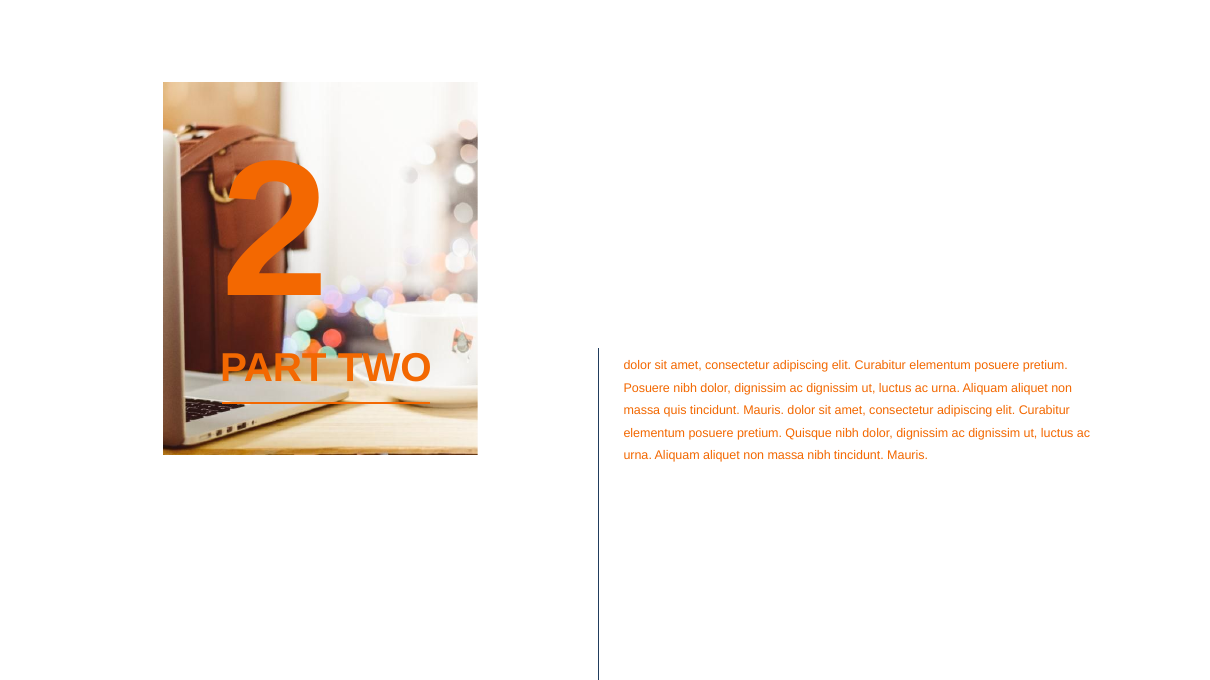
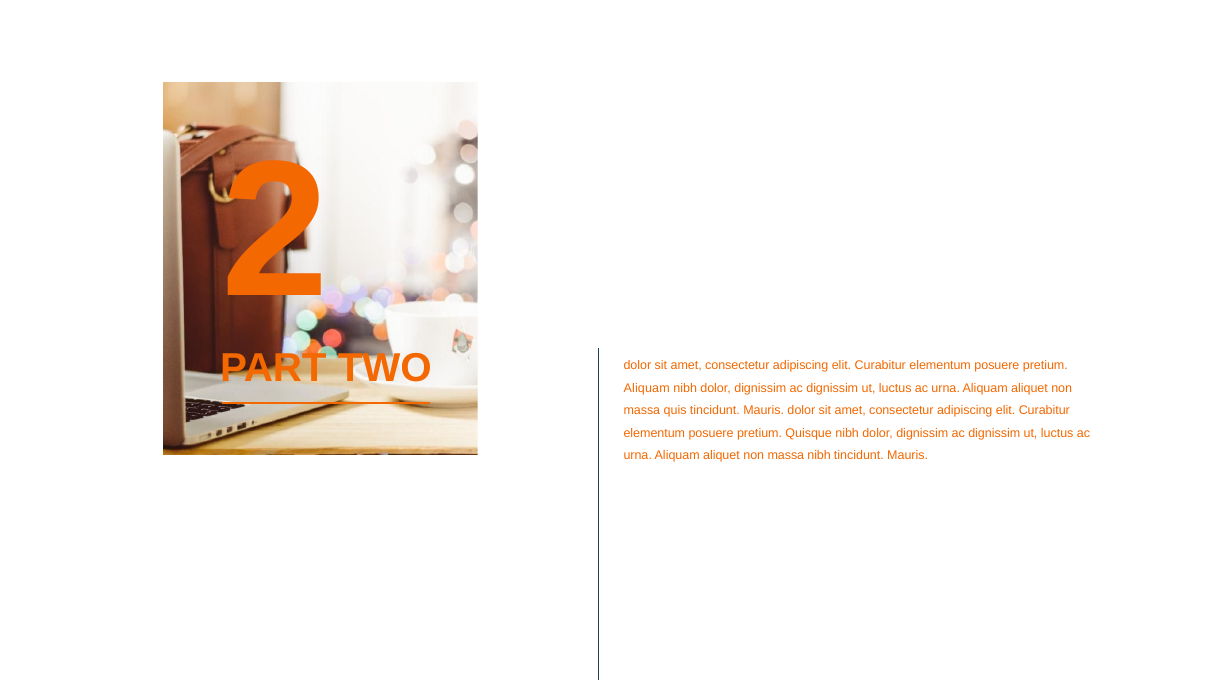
Posuere at (647, 388): Posuere -> Aliquam
